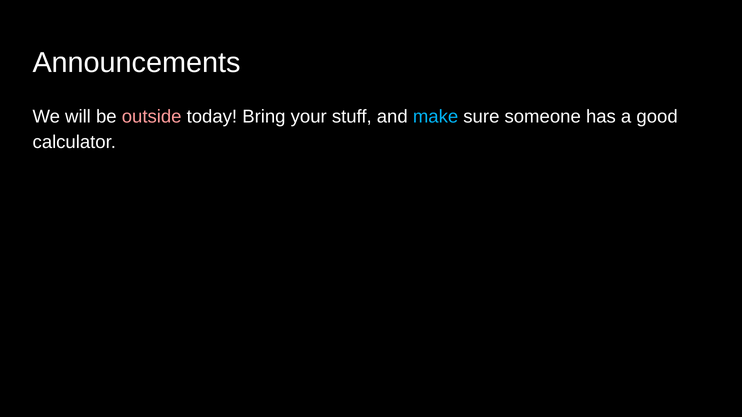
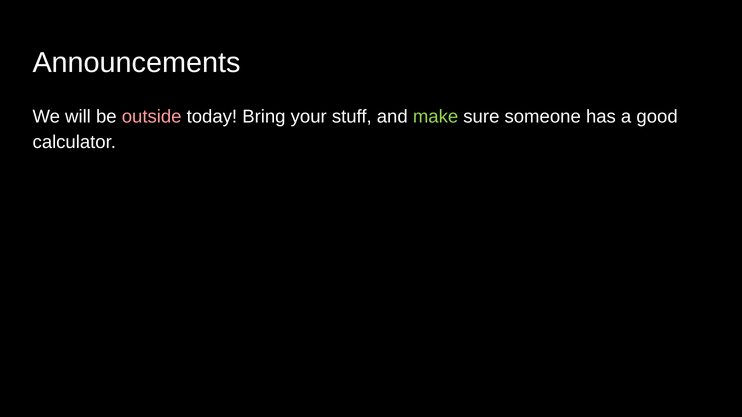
make colour: light blue -> light green
